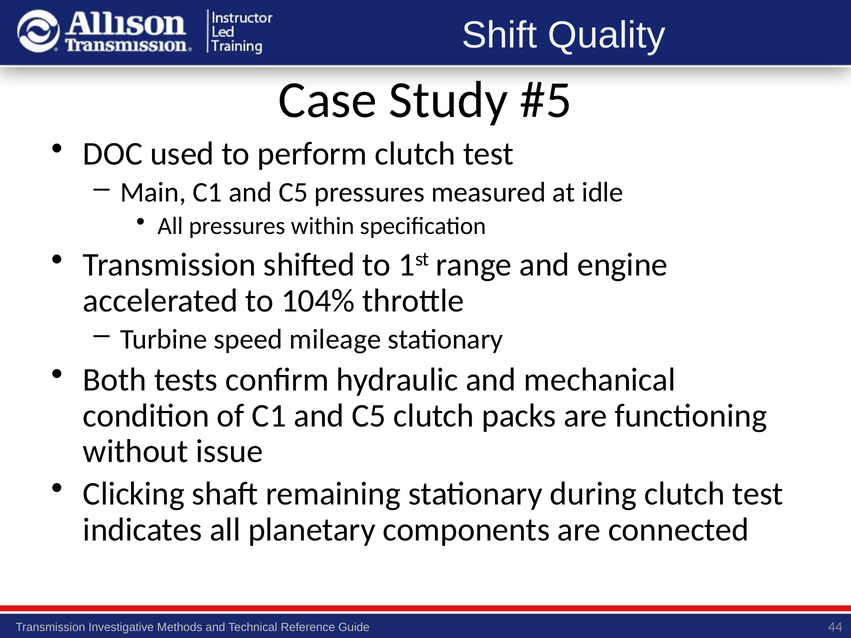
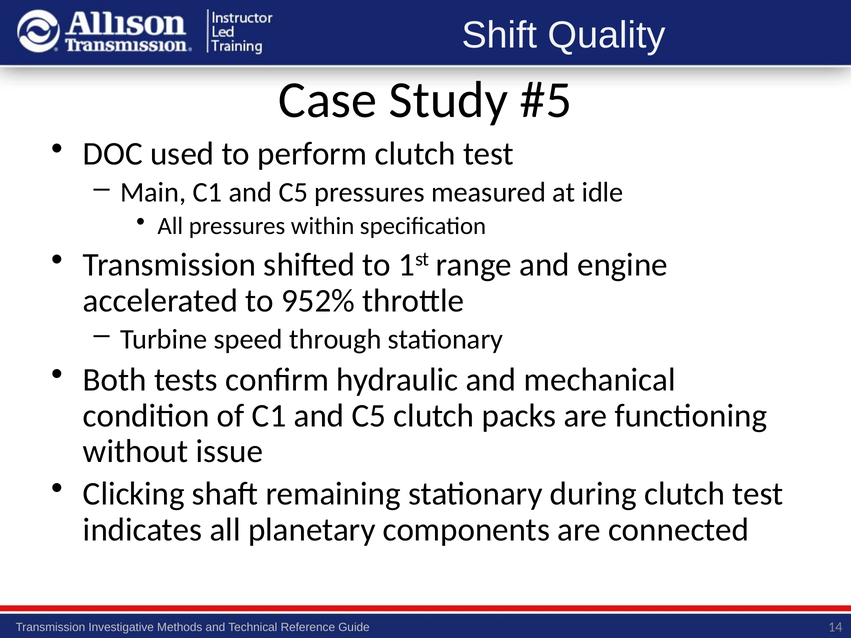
104%: 104% -> 952%
mileage: mileage -> through
44: 44 -> 14
